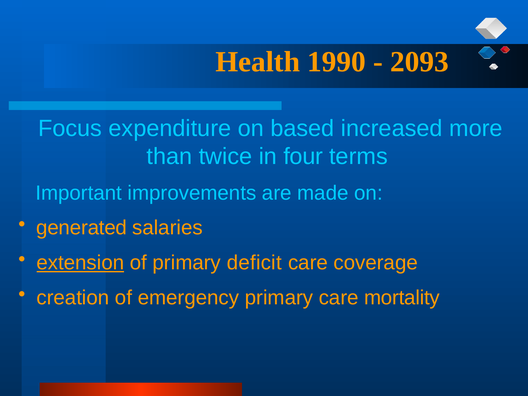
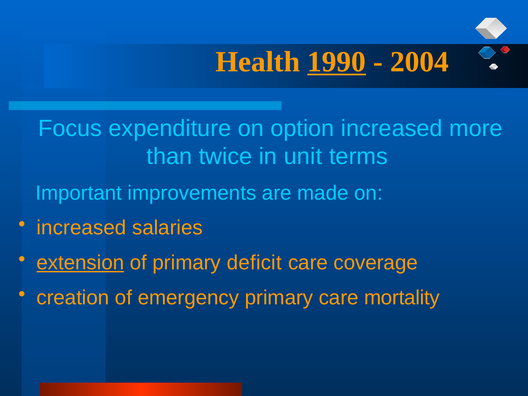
1990 underline: none -> present
2093: 2093 -> 2004
based: based -> option
four: four -> unit
generated at (82, 228): generated -> increased
